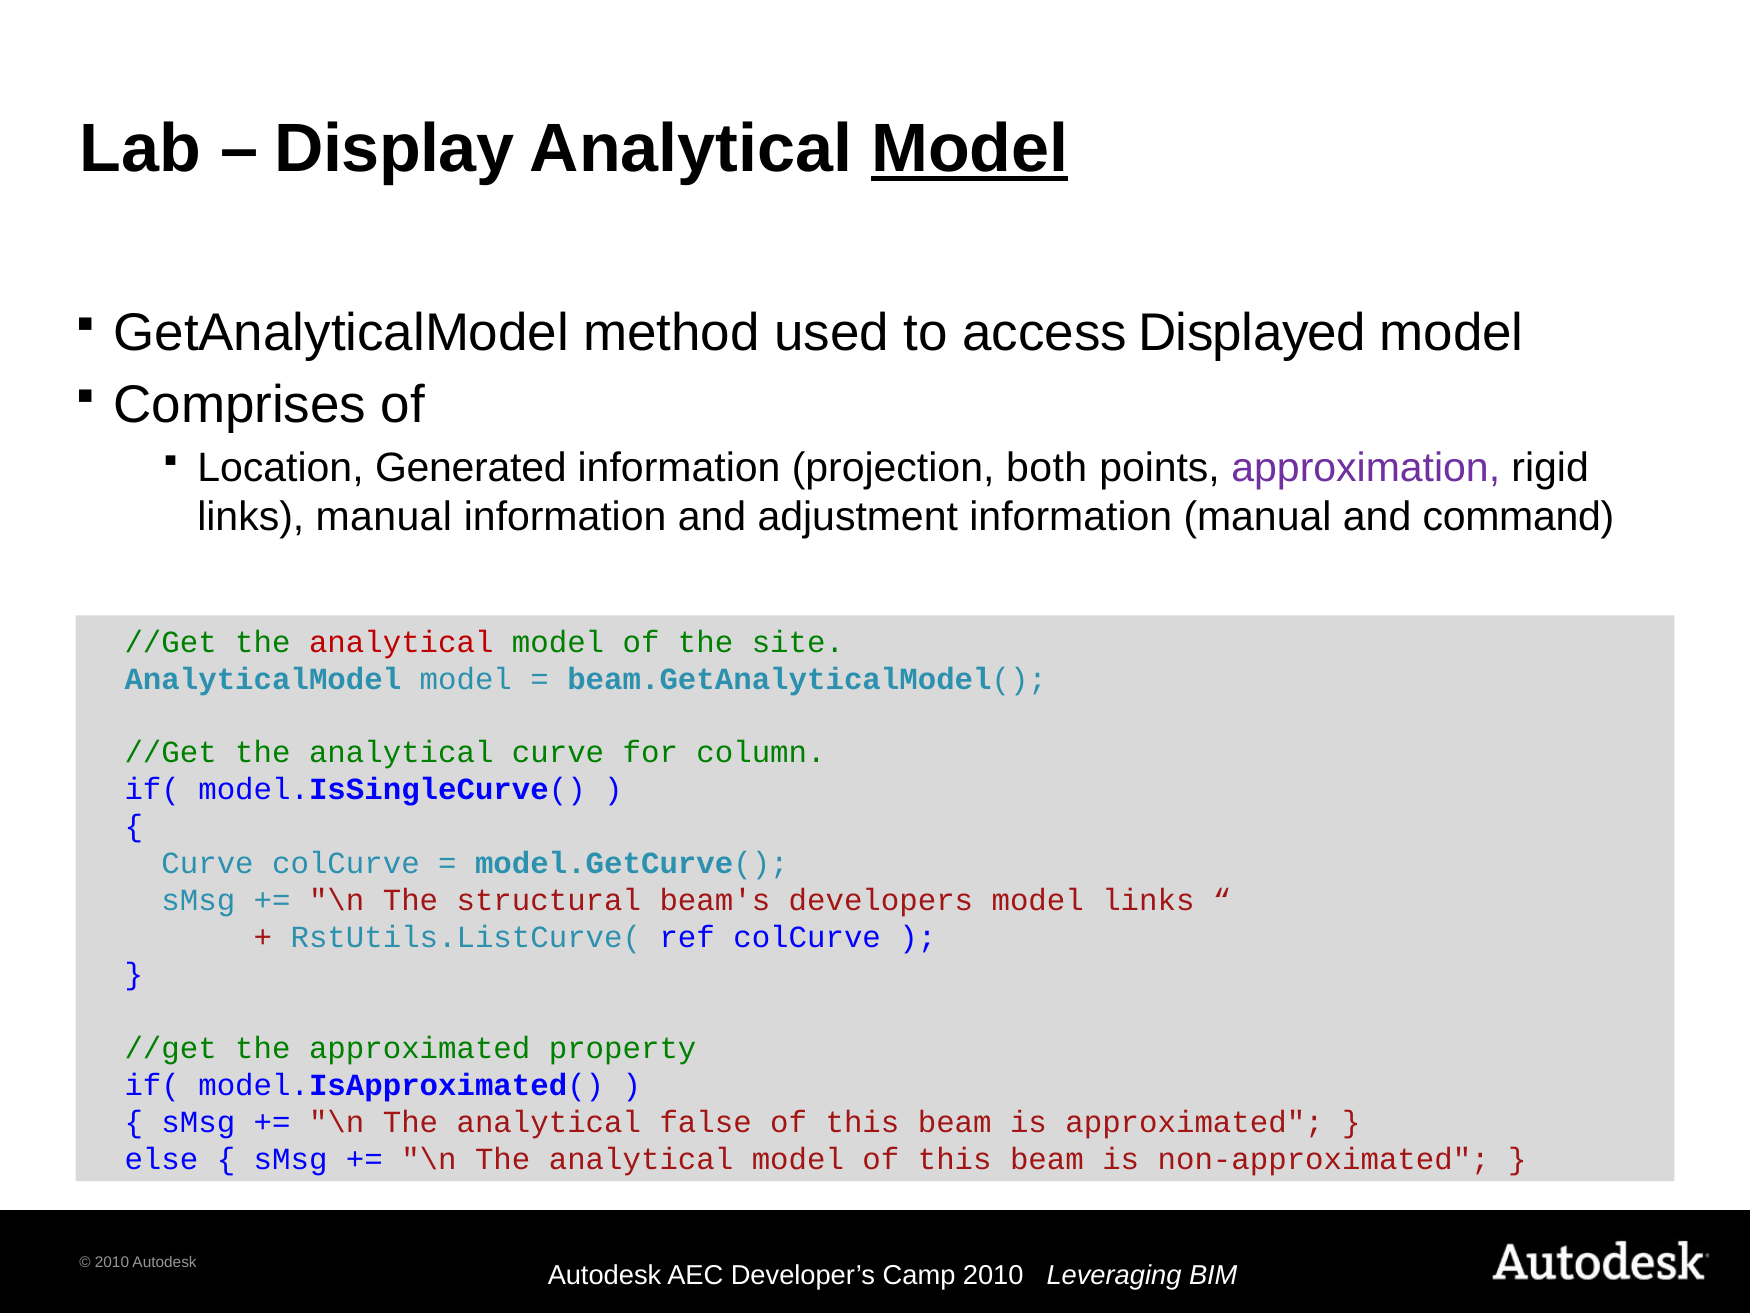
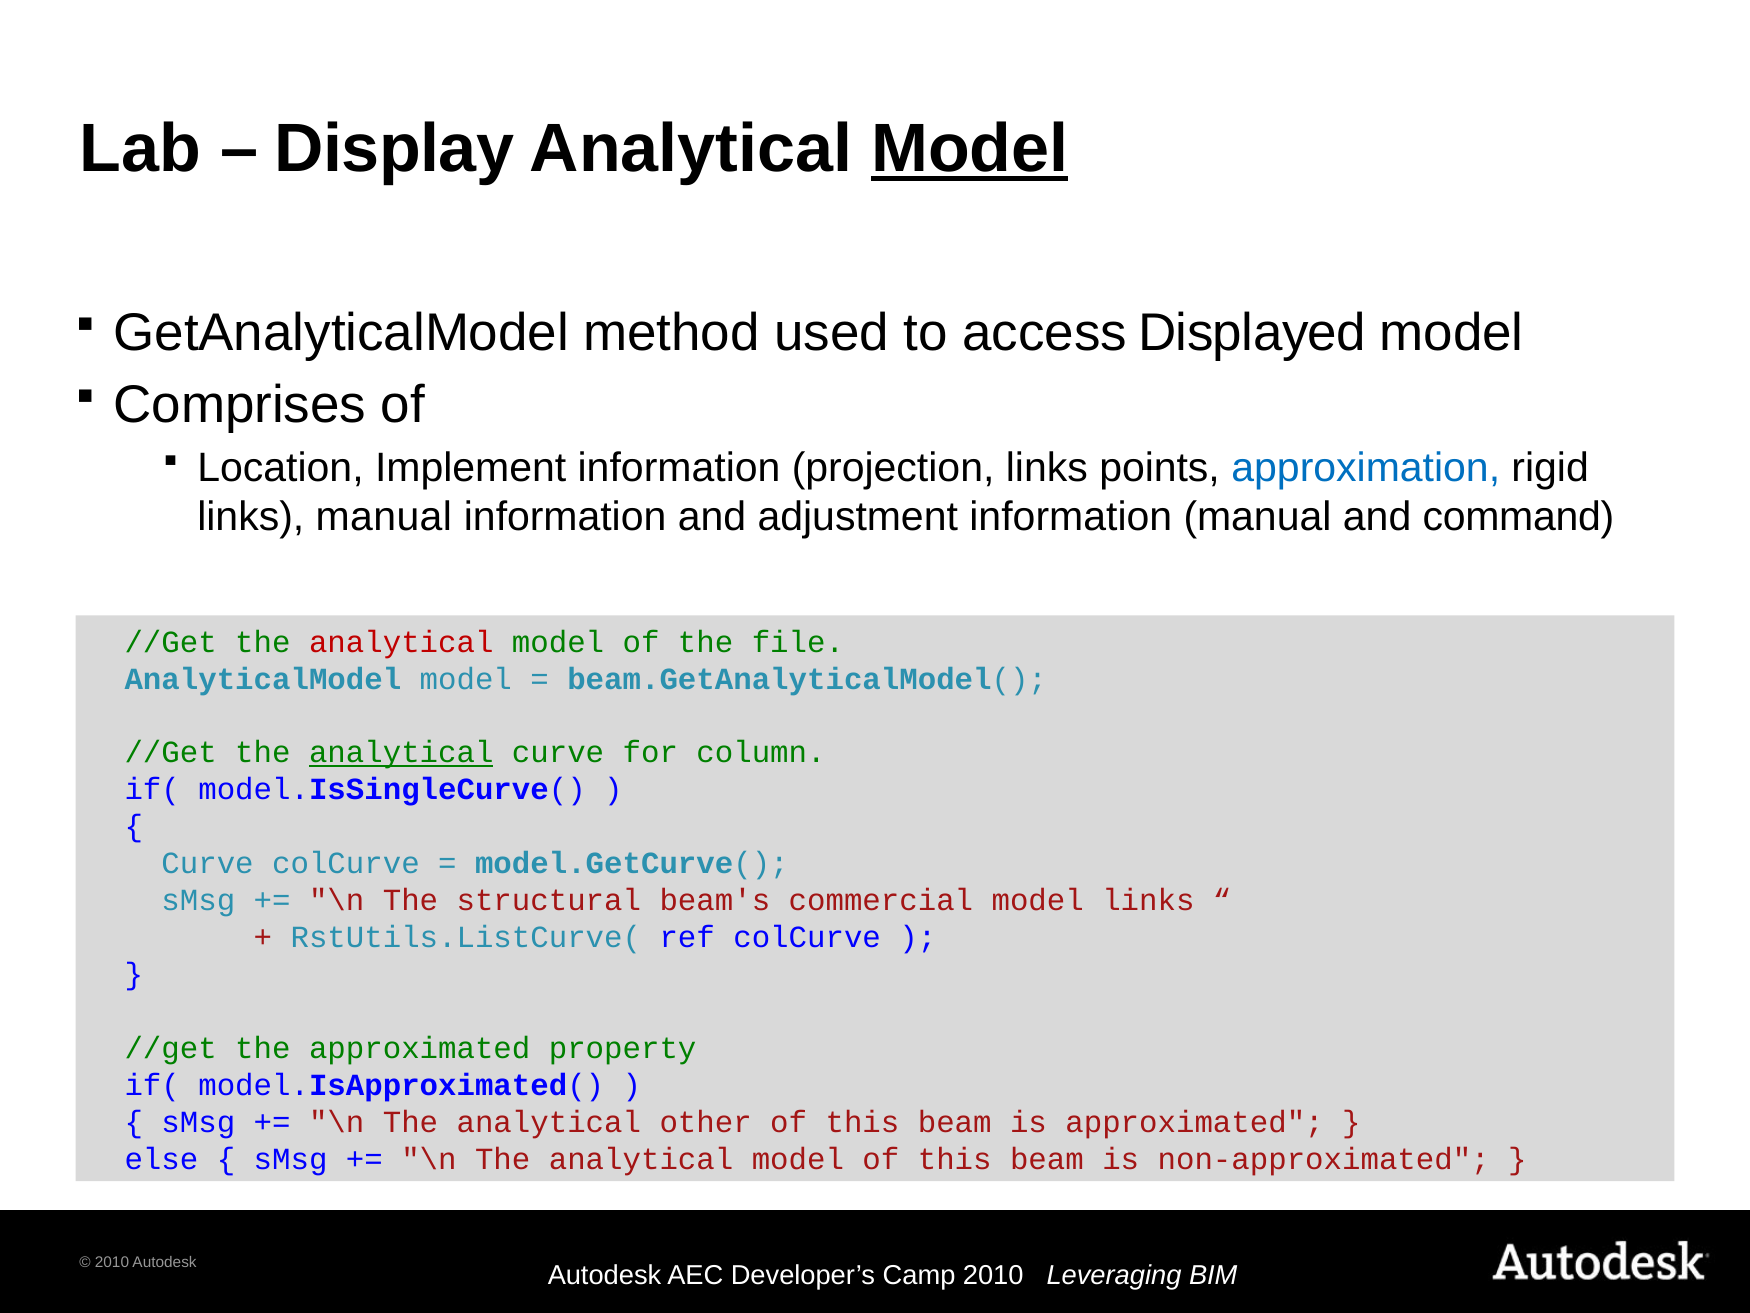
Generated: Generated -> Implement
projection both: both -> links
approximation colour: purple -> blue
site: site -> file
analytical at (401, 752) underline: none -> present
developers: developers -> commercial
false: false -> other
